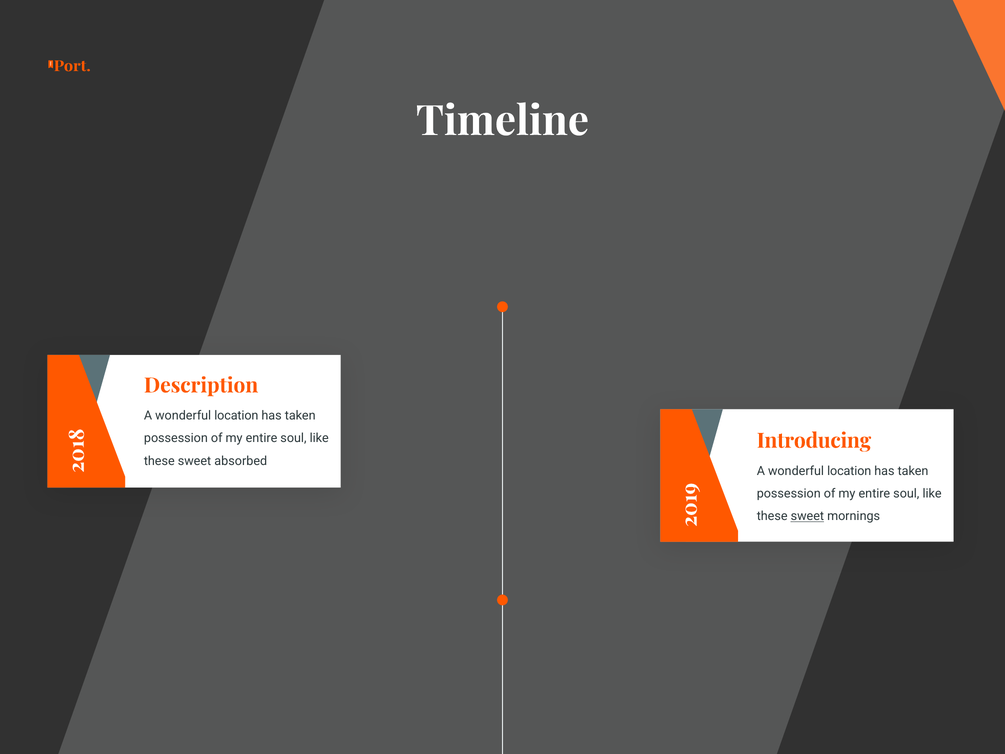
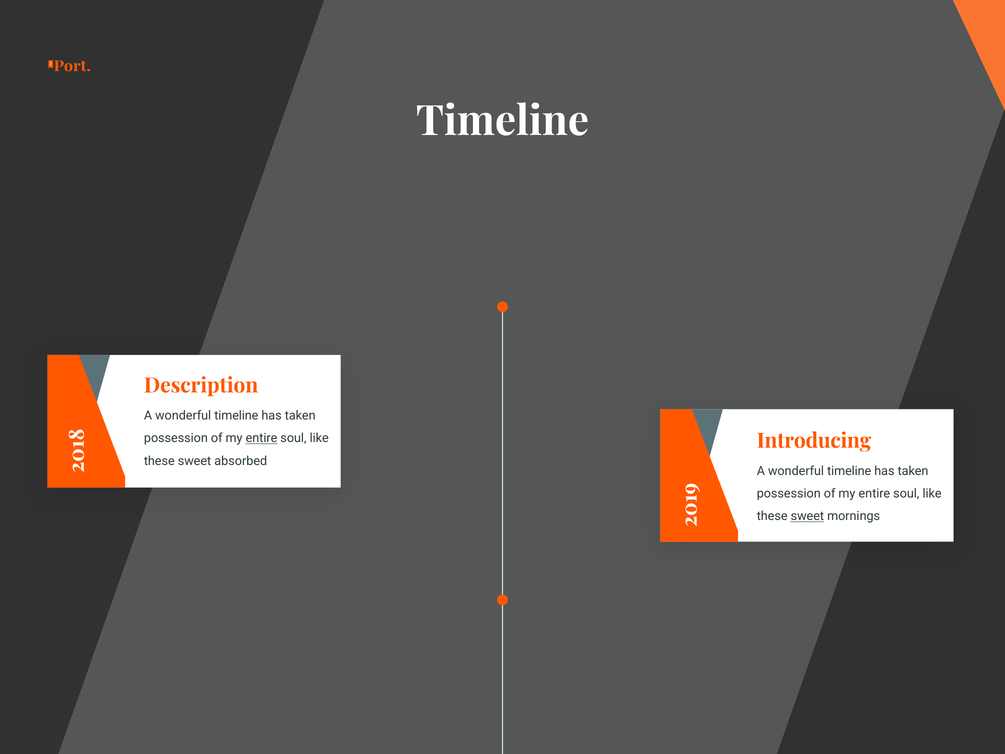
location at (236, 415): location -> timeline
entire at (262, 438) underline: none -> present
location at (849, 471): location -> timeline
